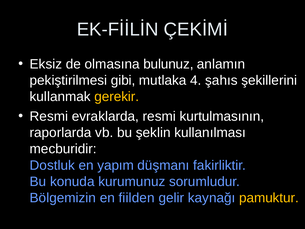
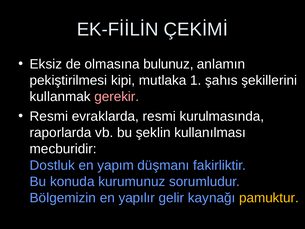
gibi: gibi -> kipi
4: 4 -> 1
gerekir colour: yellow -> pink
kurtulmasının: kurtulmasının -> kurulmasında
fiilden: fiilden -> yapılır
